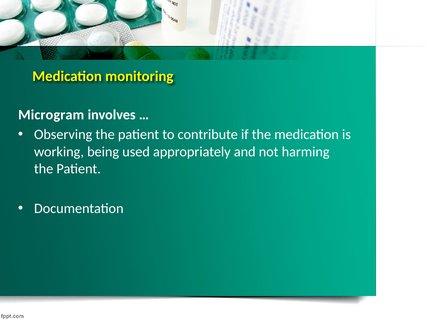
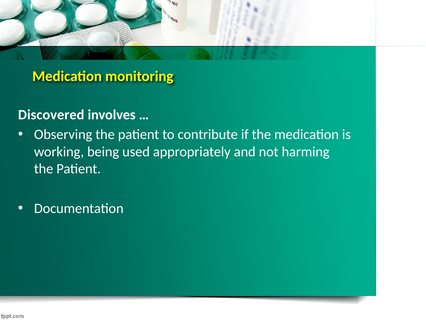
Microgram: Microgram -> Discovered
